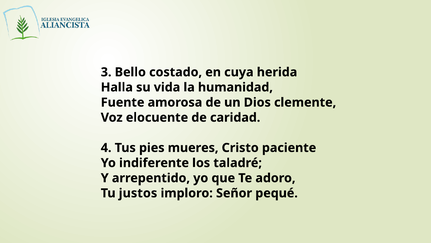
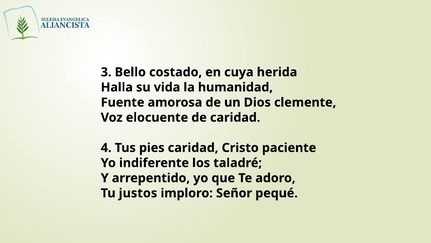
pies mueres: mueres -> caridad
